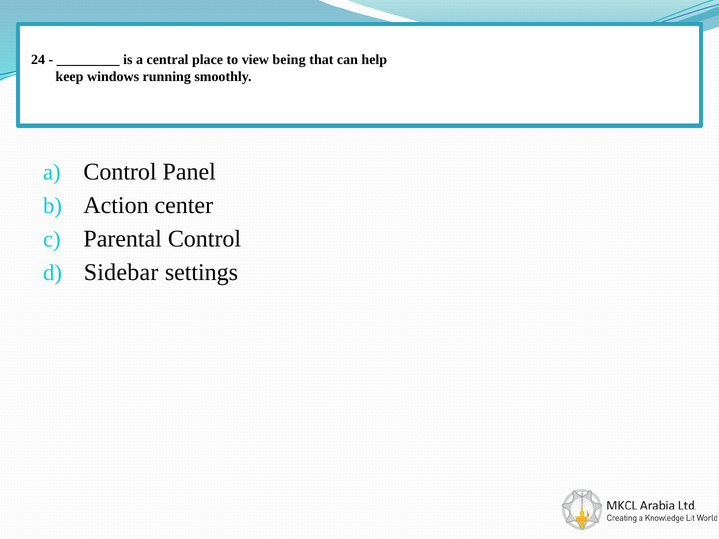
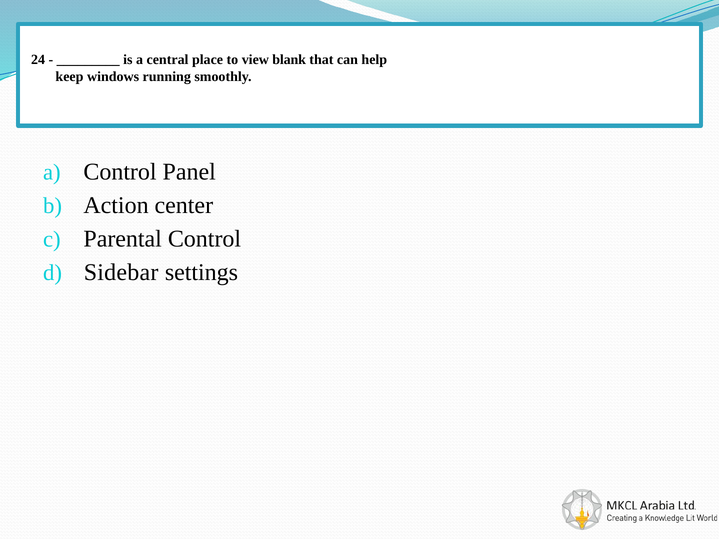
being: being -> blank
